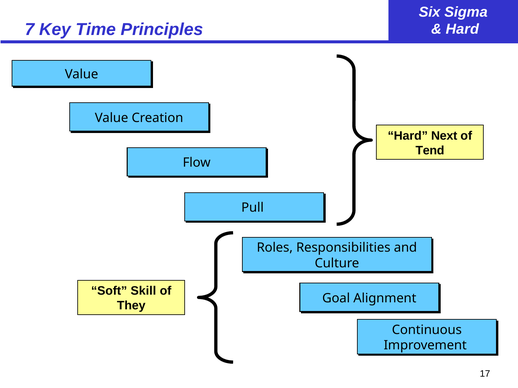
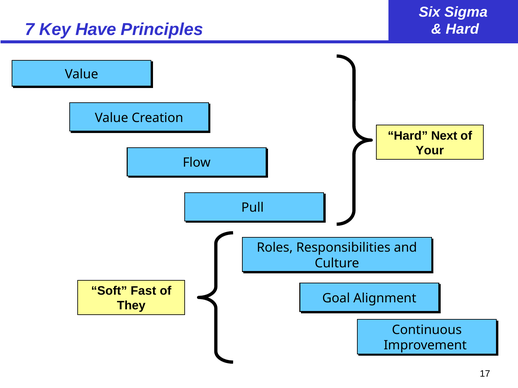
Time: Time -> Have
Tend: Tend -> Your
Skill: Skill -> Fast
